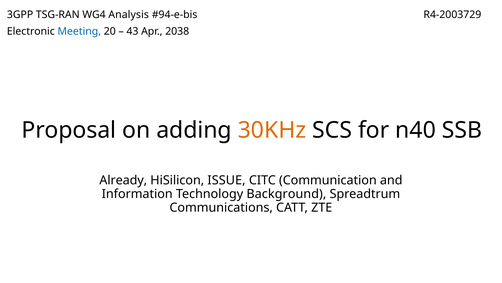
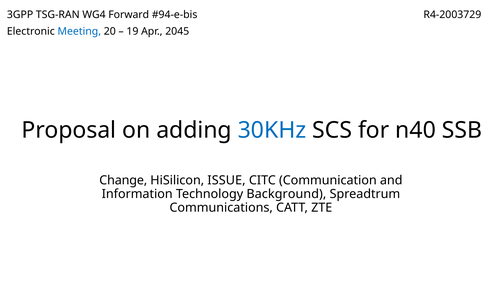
Analysis: Analysis -> Forward
43: 43 -> 19
2038: 2038 -> 2045
30KHz colour: orange -> blue
Already: Already -> Change
